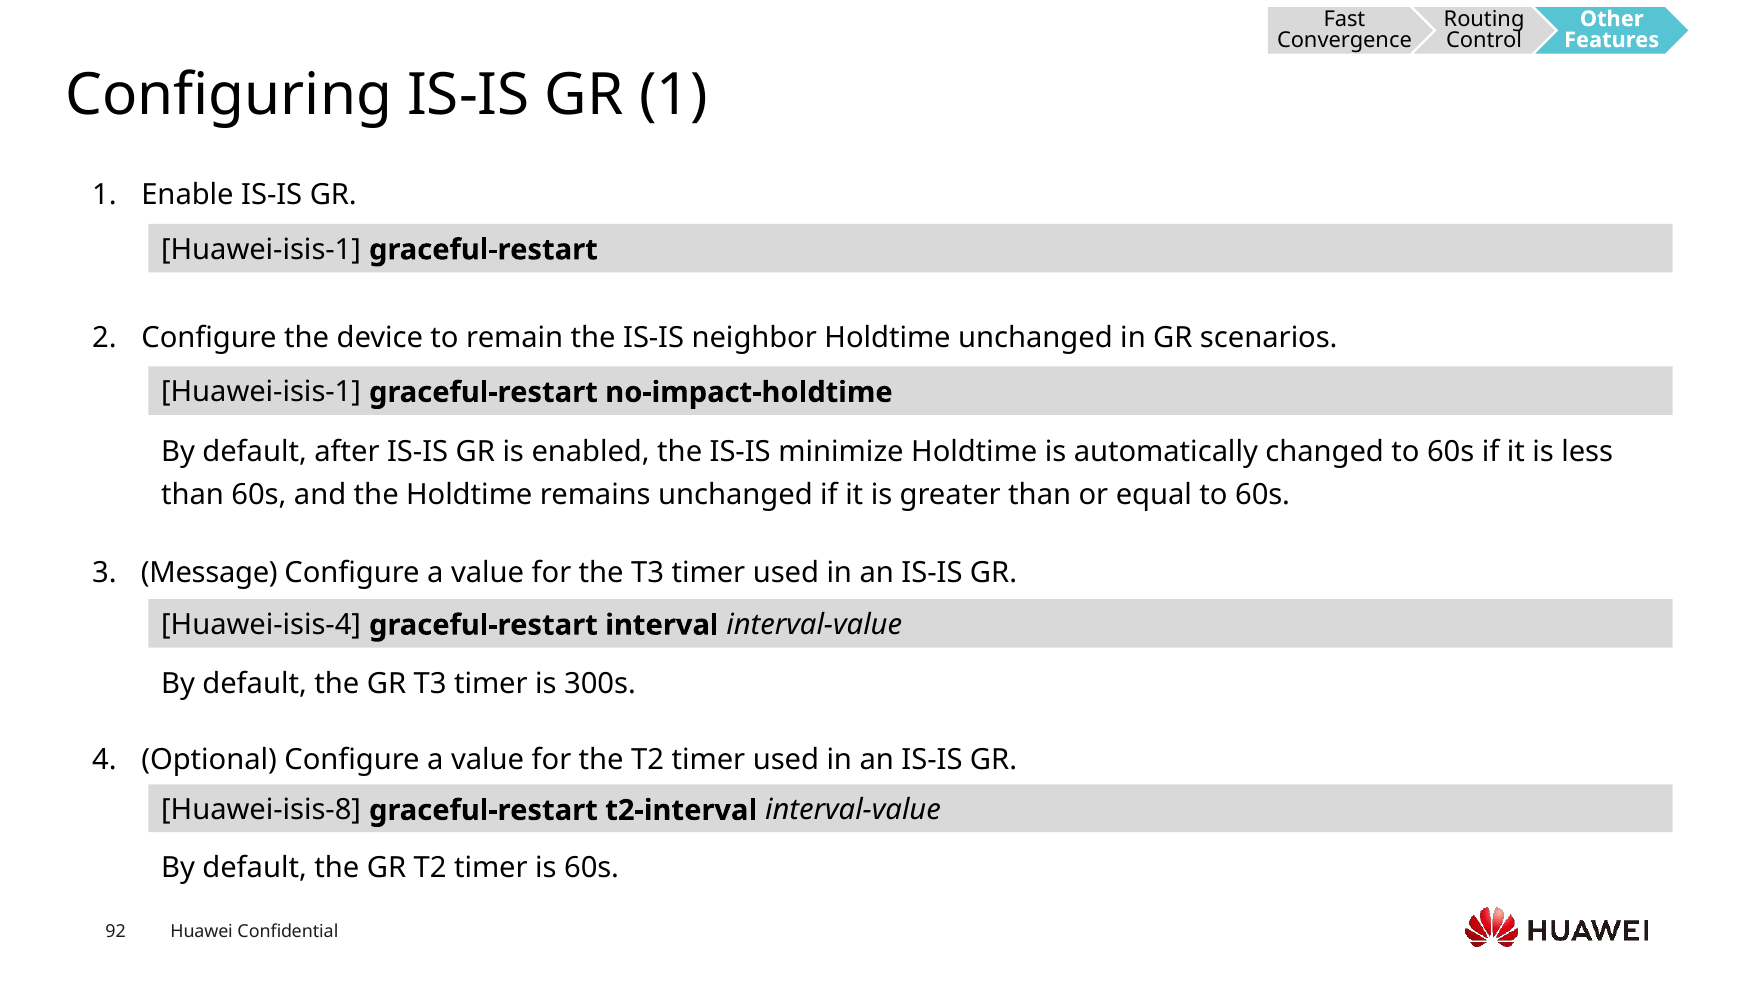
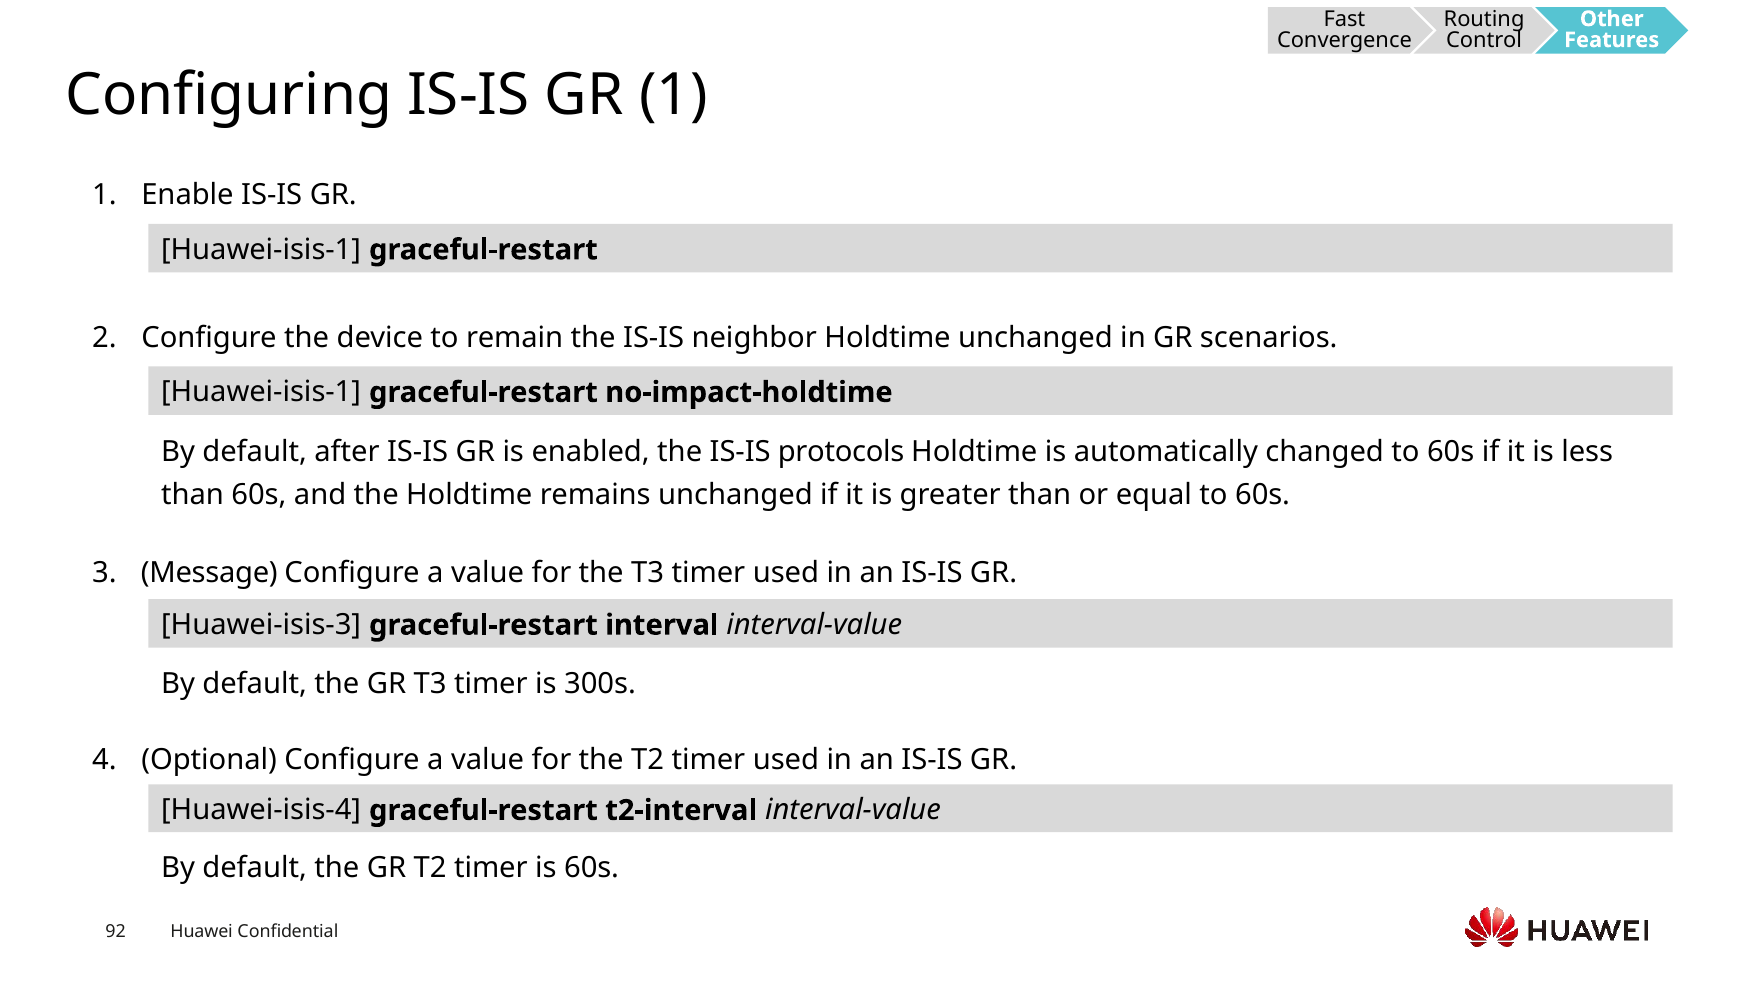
minimize: minimize -> protocols
Huawei-isis-4: Huawei-isis-4 -> Huawei-isis-3
Huawei-isis-8: Huawei-isis-8 -> Huawei-isis-4
